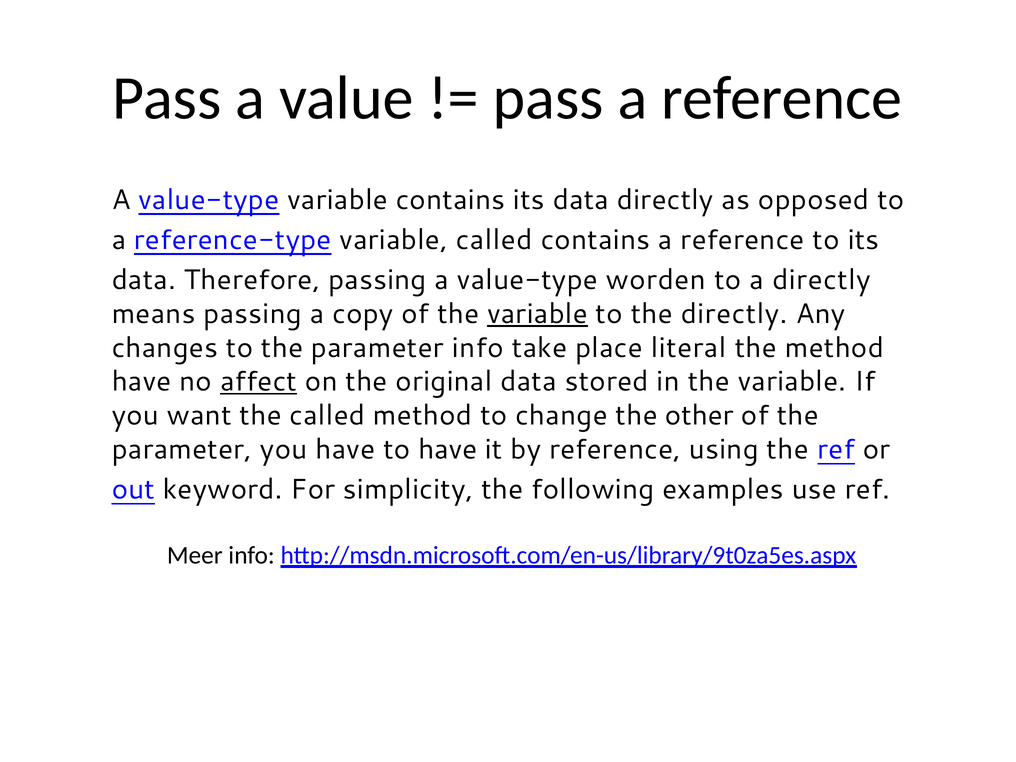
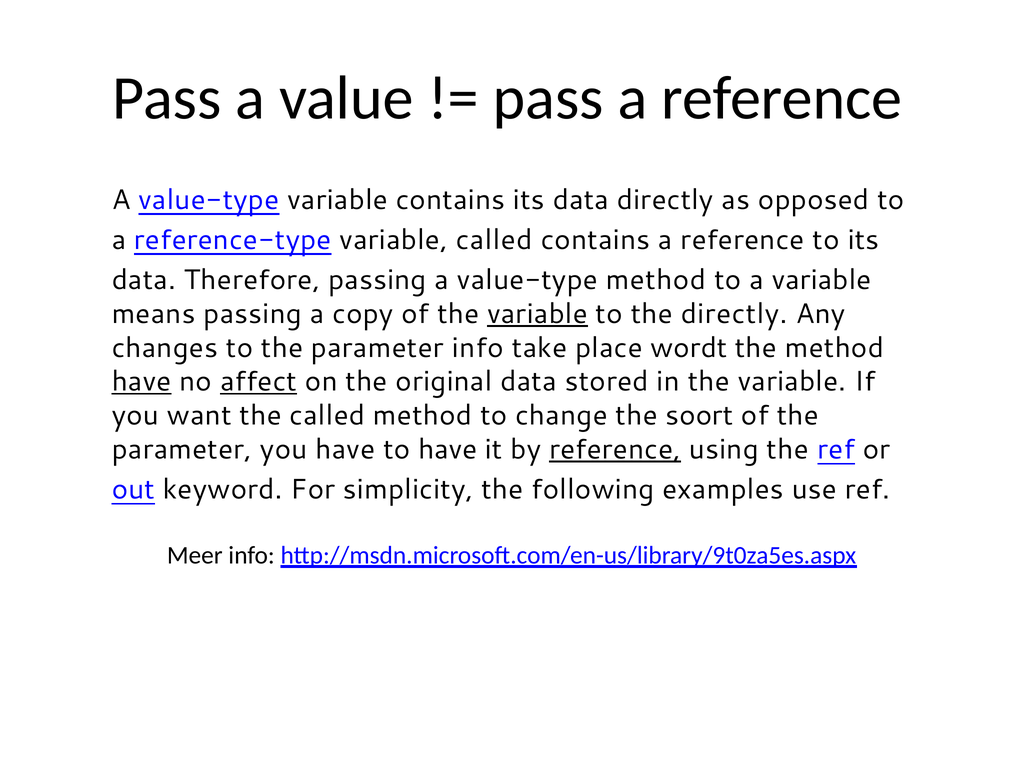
value-type worden: worden -> method
a directly: directly -> variable
literal: literal -> wordt
have at (142, 382) underline: none -> present
other: other -> soort
reference at (615, 449) underline: none -> present
